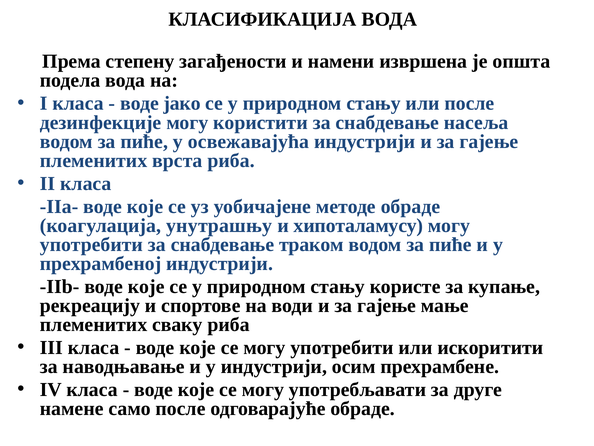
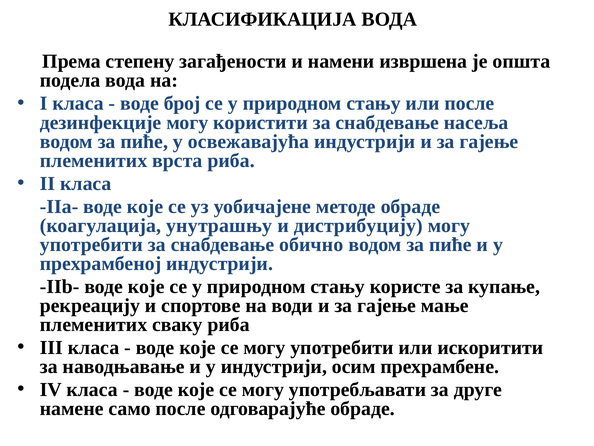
јако: јако -> број
хипоталамусу: хипоталамусу -> дистрибуцију
траком: траком -> обично
